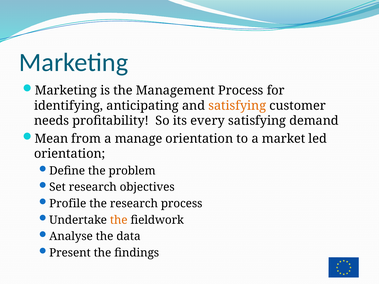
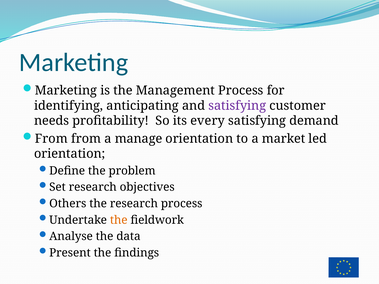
satisfying at (237, 106) colour: orange -> purple
Mean at (51, 139): Mean -> From
Profile: Profile -> Others
